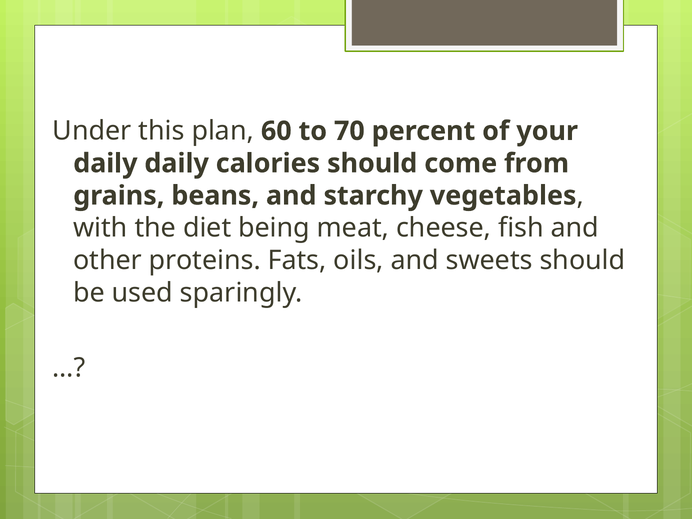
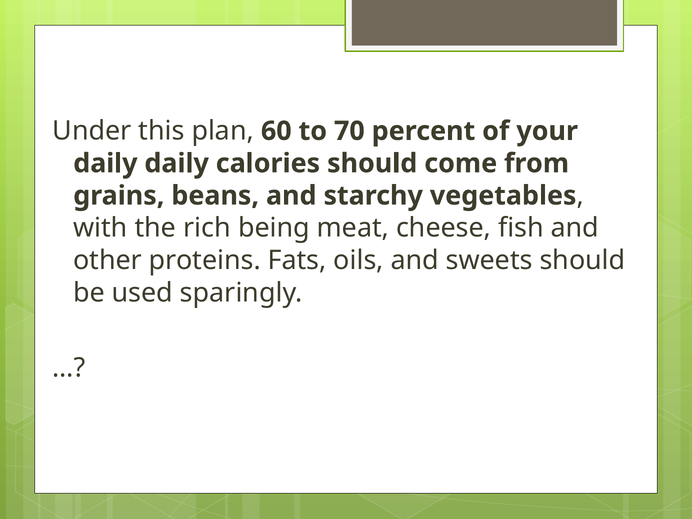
diet: diet -> rich
